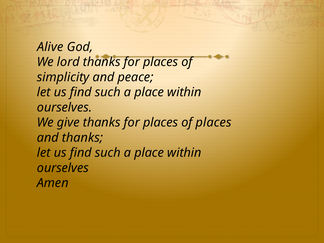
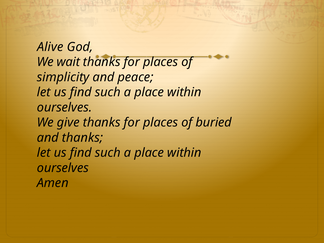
lord: lord -> wait
of places: places -> buried
